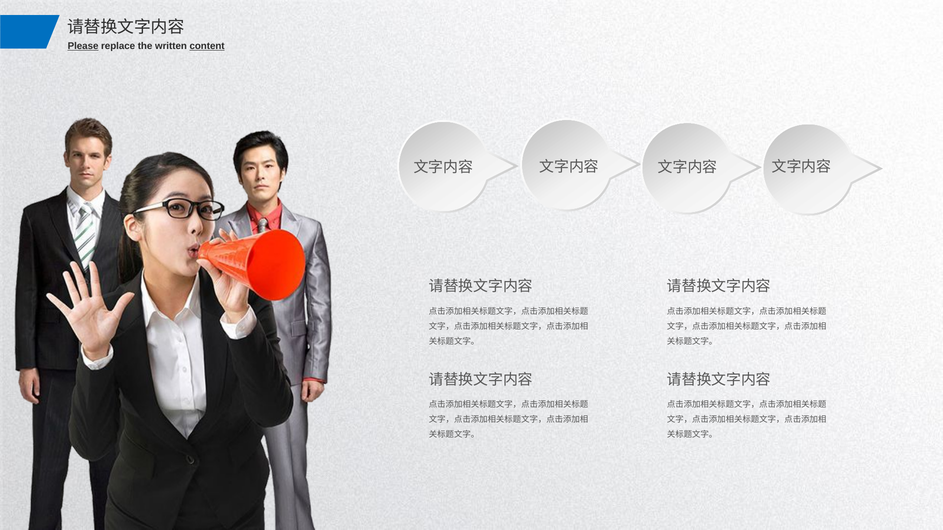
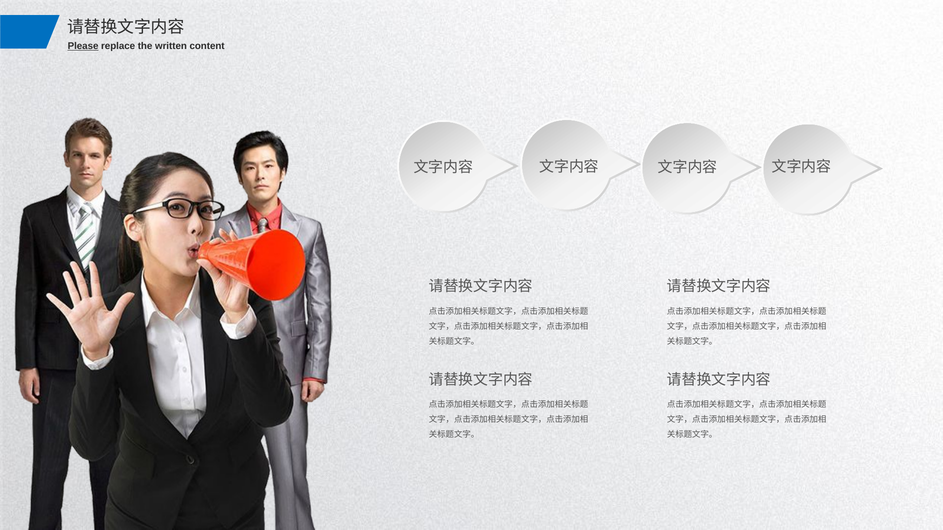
content underline: present -> none
